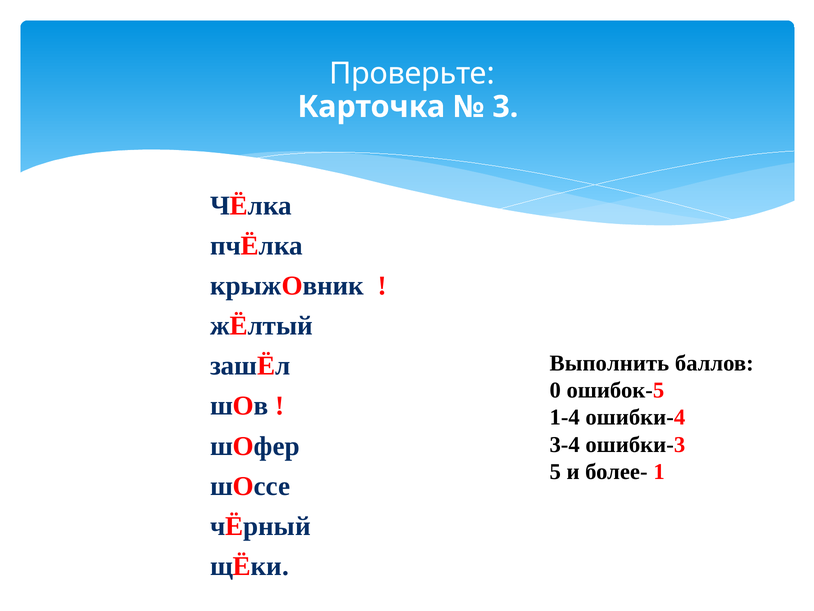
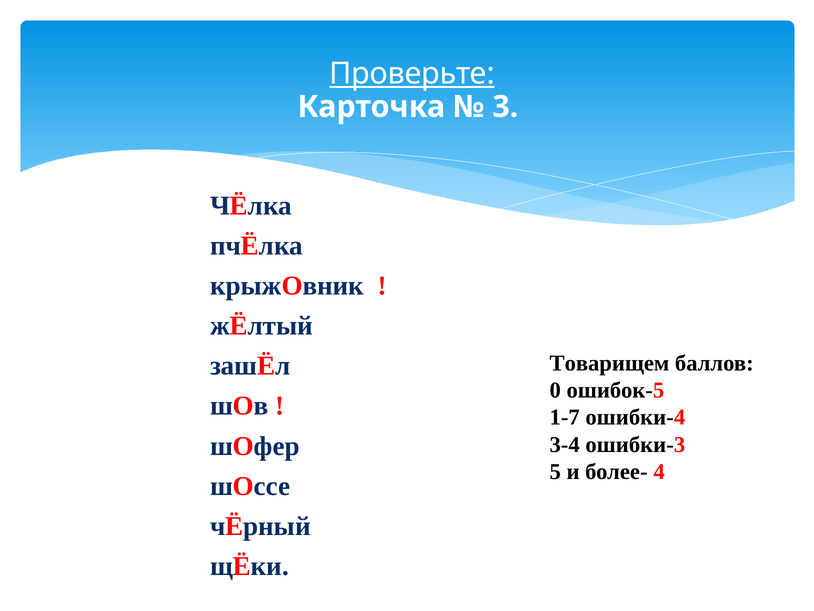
Проверьте underline: none -> present
Выполнить: Выполнить -> Товарищем
1-4: 1-4 -> 1-7
1: 1 -> 4
